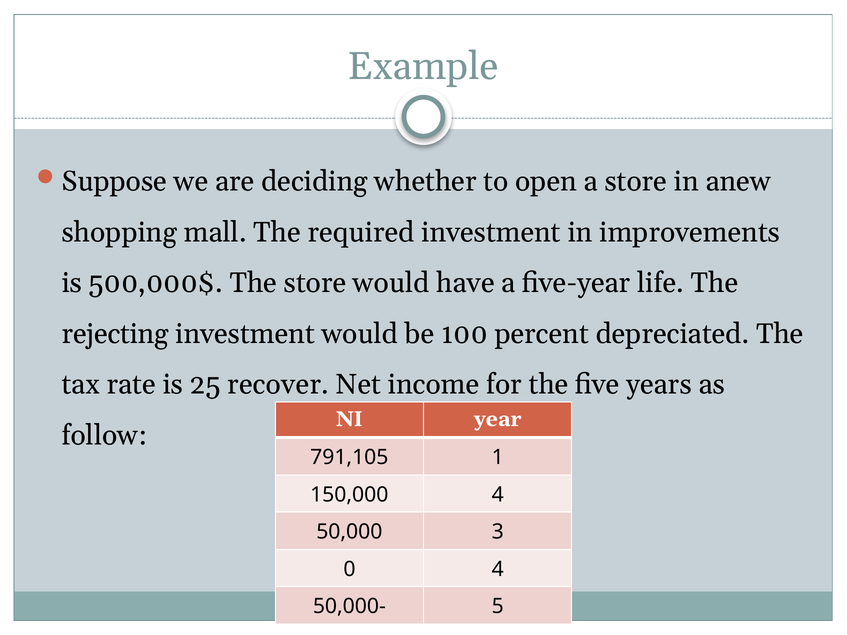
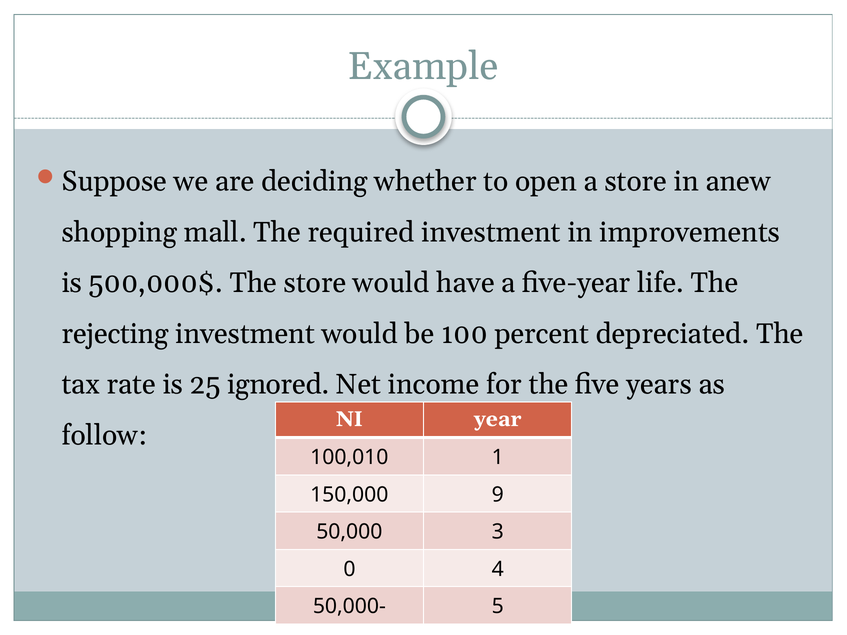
recover: recover -> ignored
791,105: 791,105 -> 100,010
150,000 4: 4 -> 9
